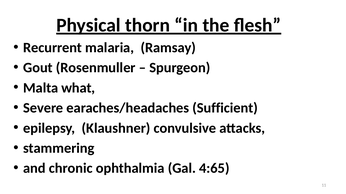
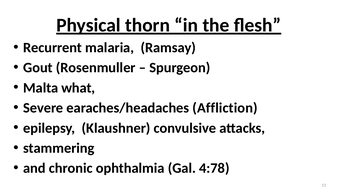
Sufficient: Sufficient -> Affliction
4:65: 4:65 -> 4:78
